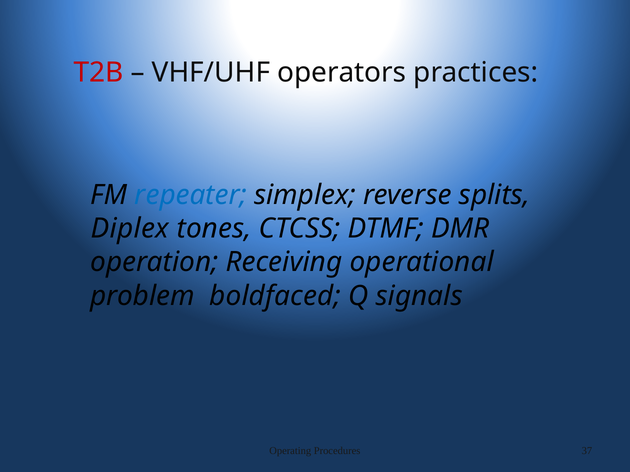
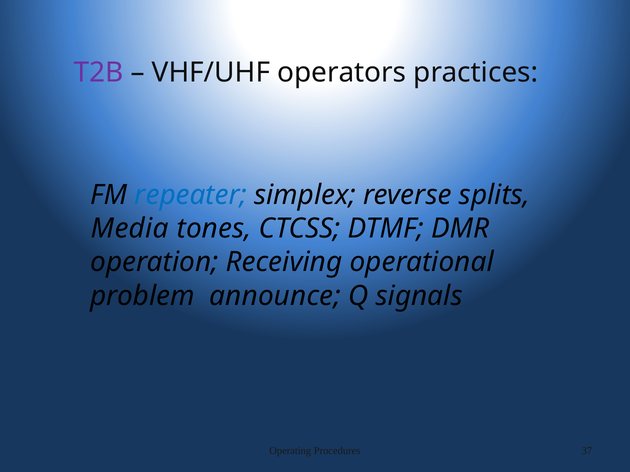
T2B colour: red -> purple
Diplex: Diplex -> Media
boldfaced: boldfaced -> announce
